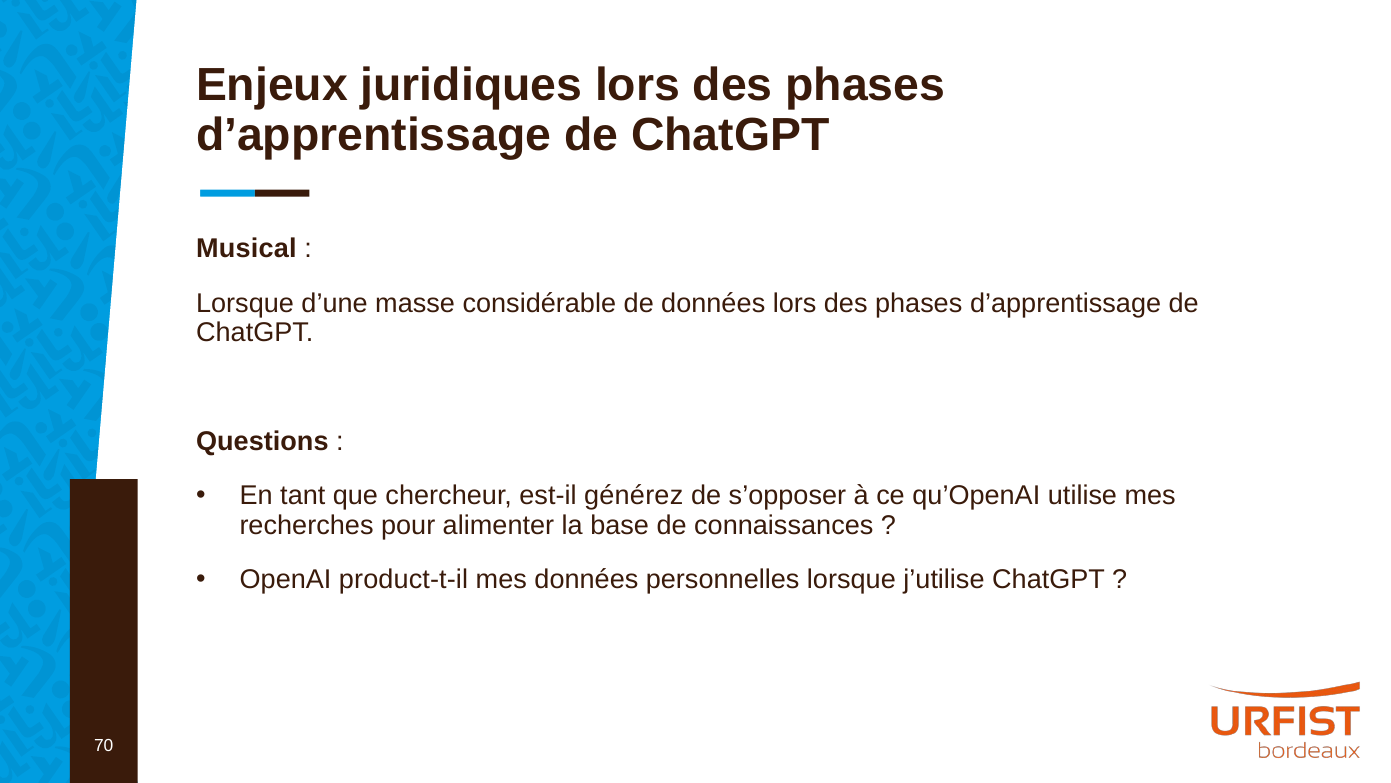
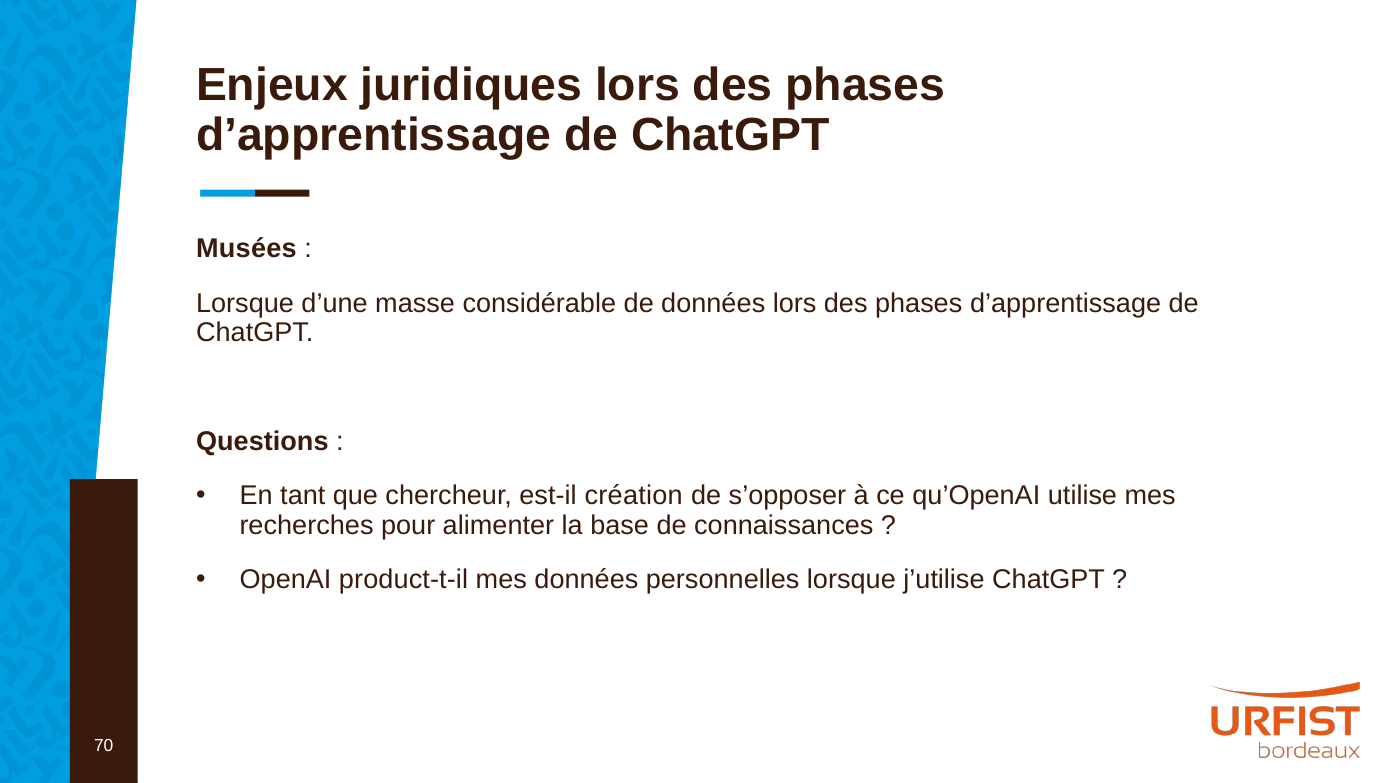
Musical: Musical -> Musées
générez: générez -> création
